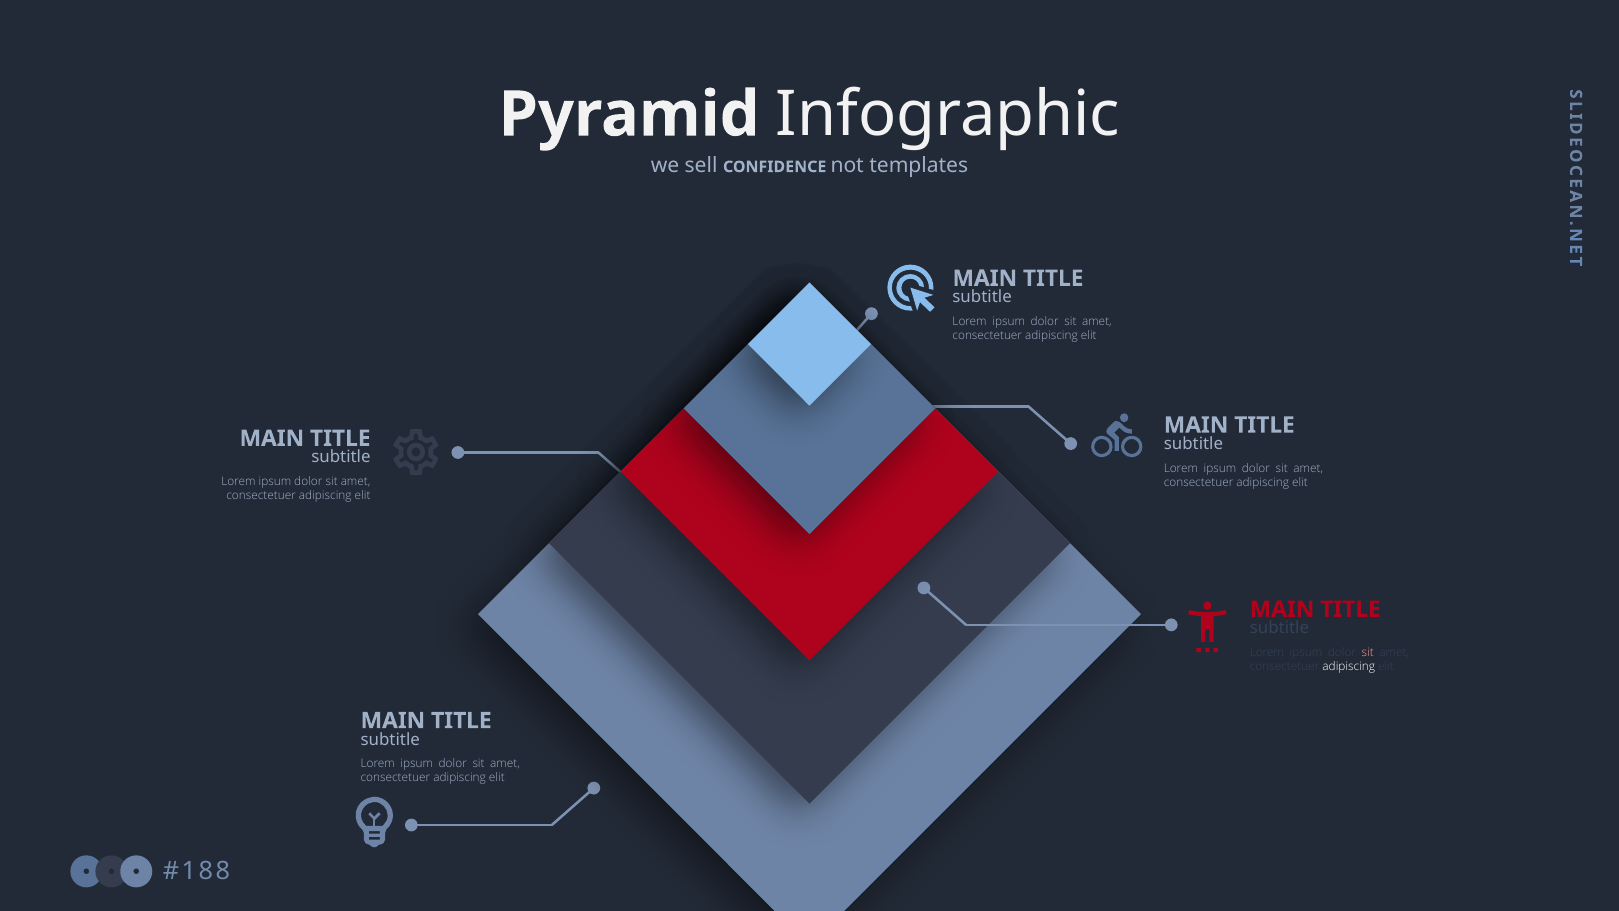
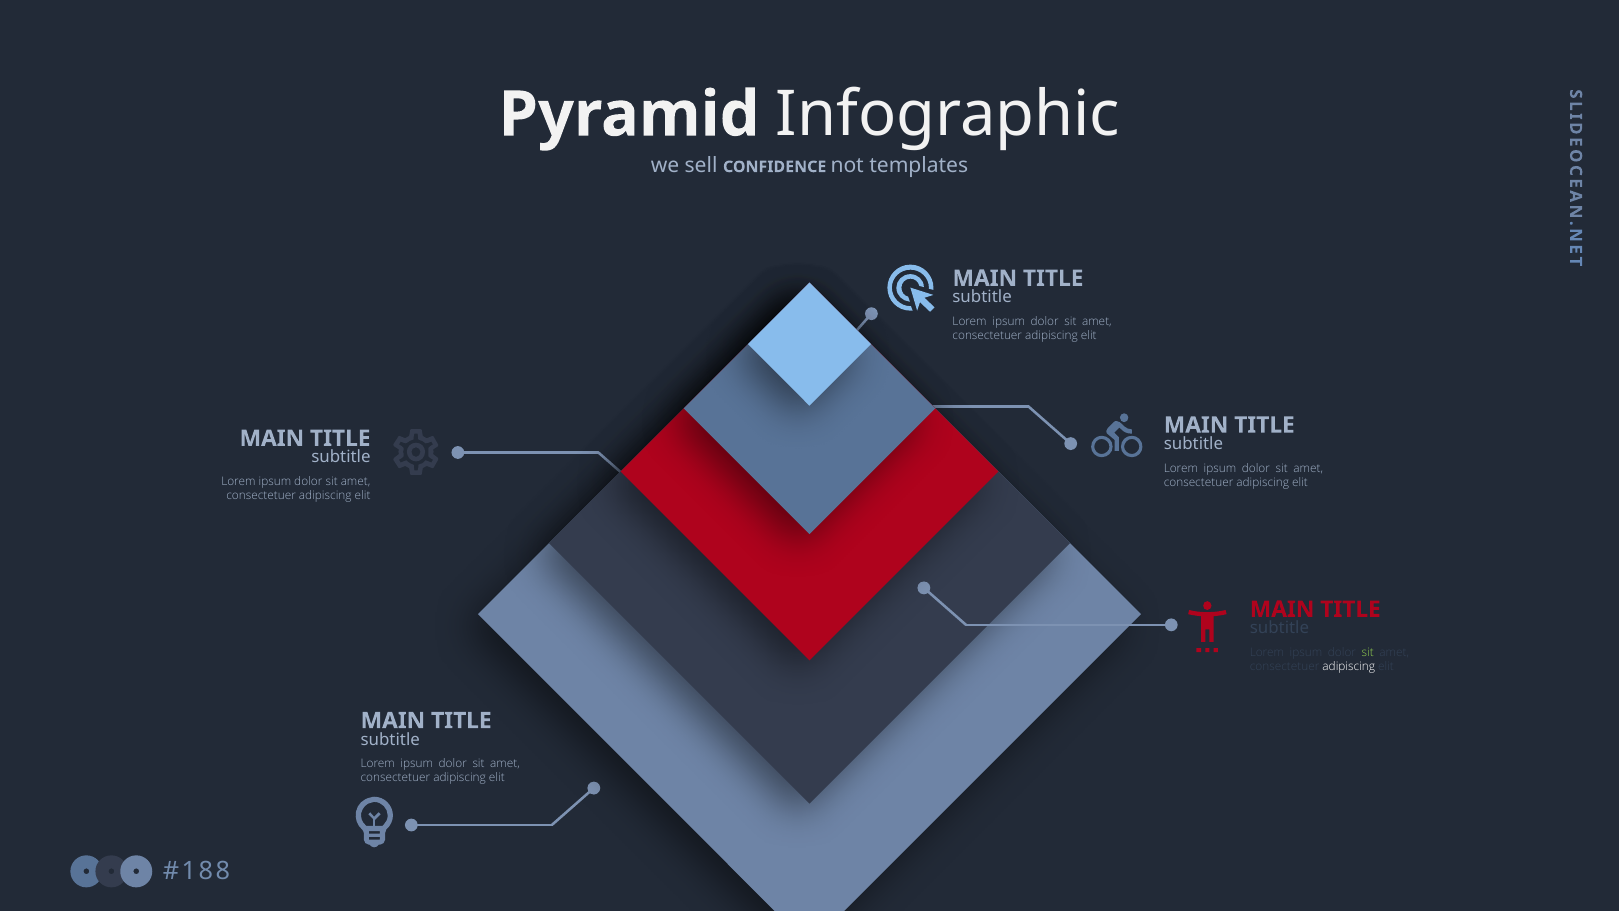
sit at (1368, 652) colour: pink -> light green
